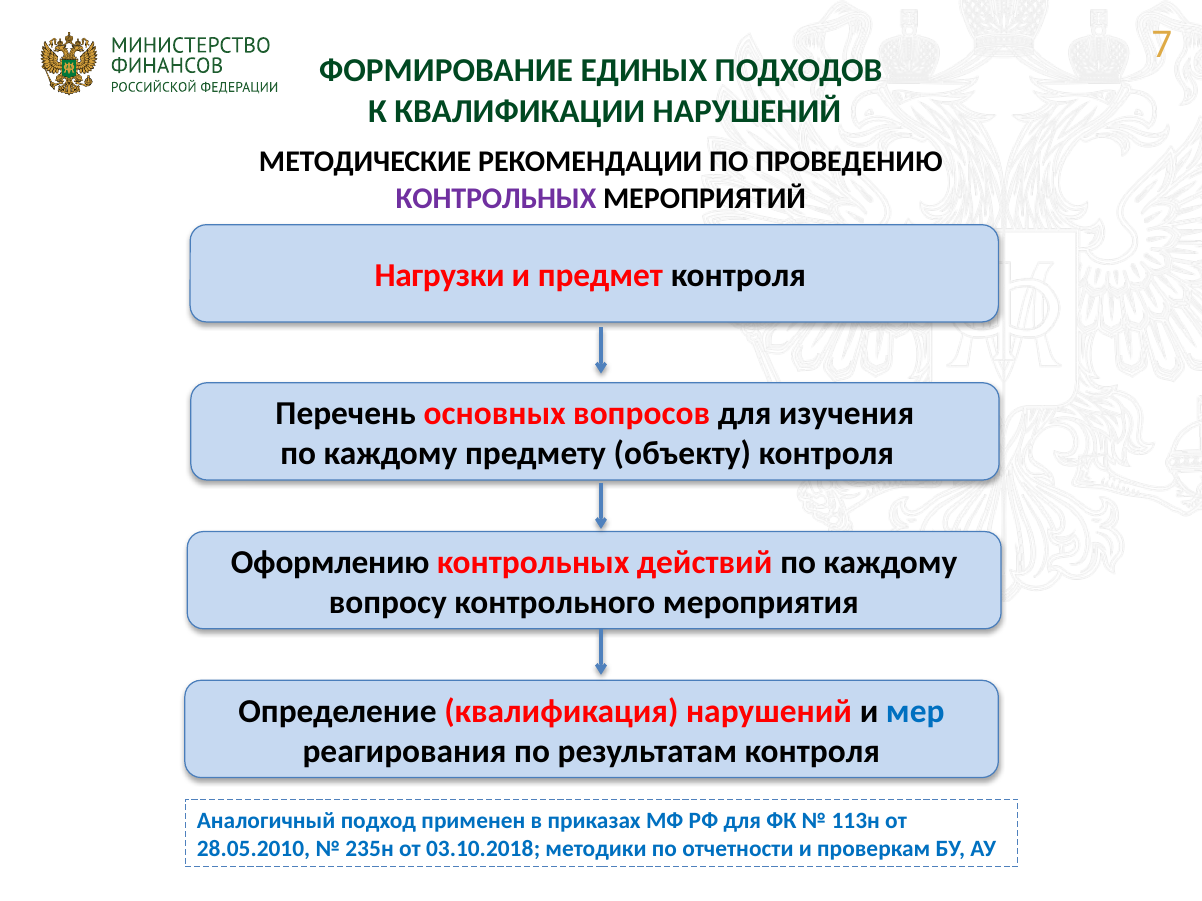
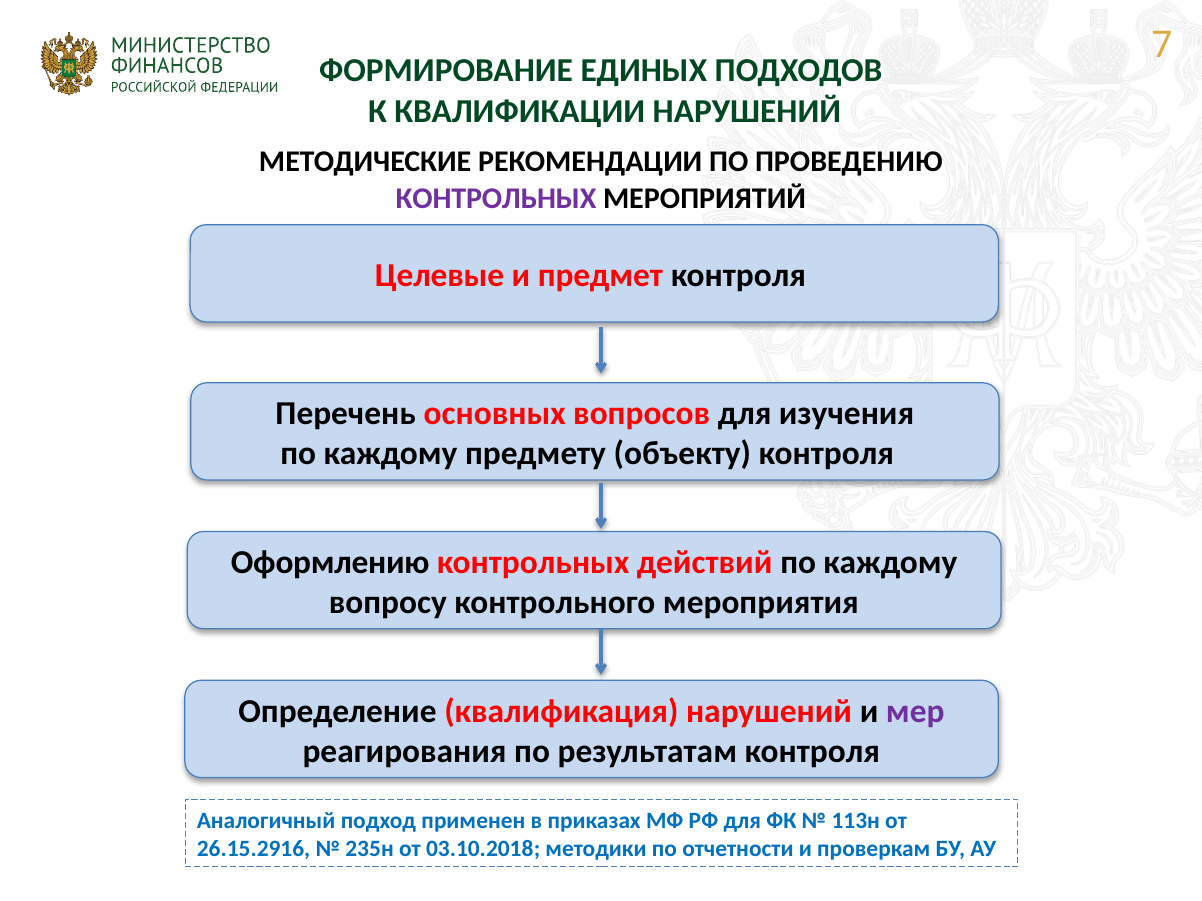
Нагрузки: Нагрузки -> Целевые
мер colour: blue -> purple
28.05.2010: 28.05.2010 -> 26.15.2916
